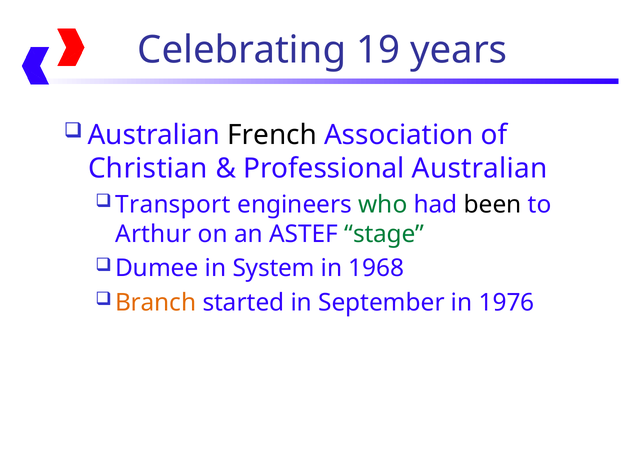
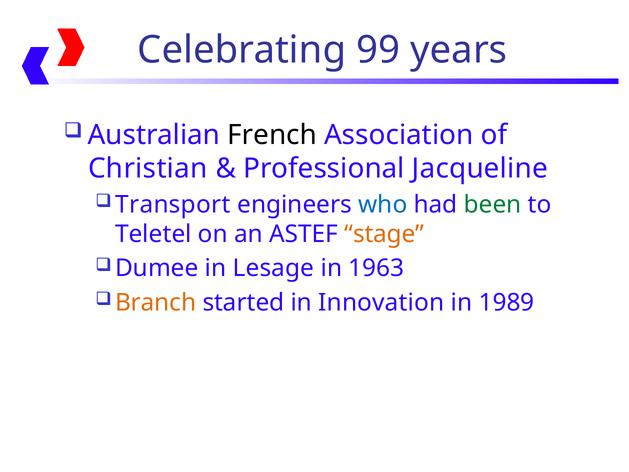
19: 19 -> 99
Professional Australian: Australian -> Jacqueline
who colour: green -> blue
been colour: black -> green
Arthur: Arthur -> Teletel
stage colour: green -> orange
System: System -> Lesage
1968: 1968 -> 1963
September: September -> Innovation
1976: 1976 -> 1989
